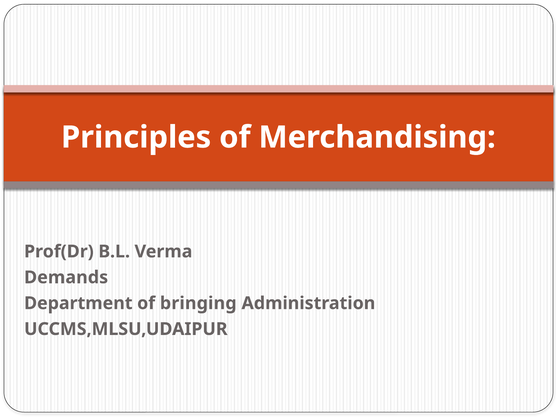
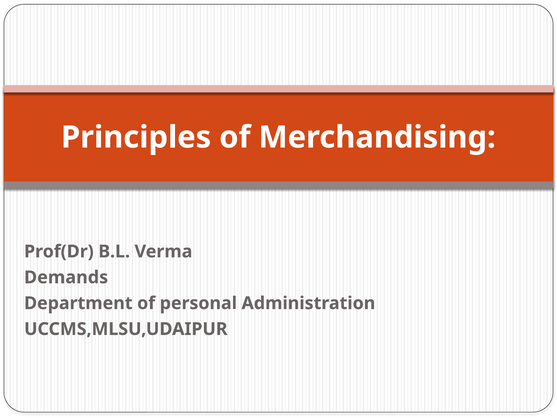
bringing: bringing -> personal
